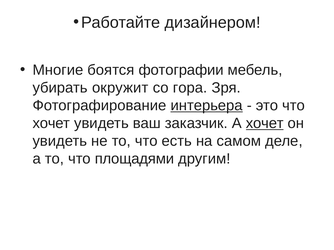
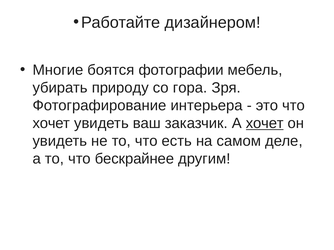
окружит: окружит -> природу
интерьера underline: present -> none
площадями: площадями -> бескрайнее
